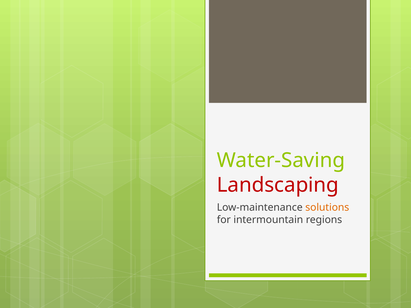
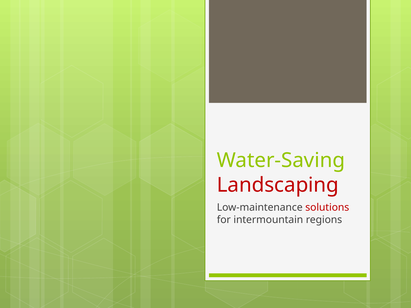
solutions colour: orange -> red
